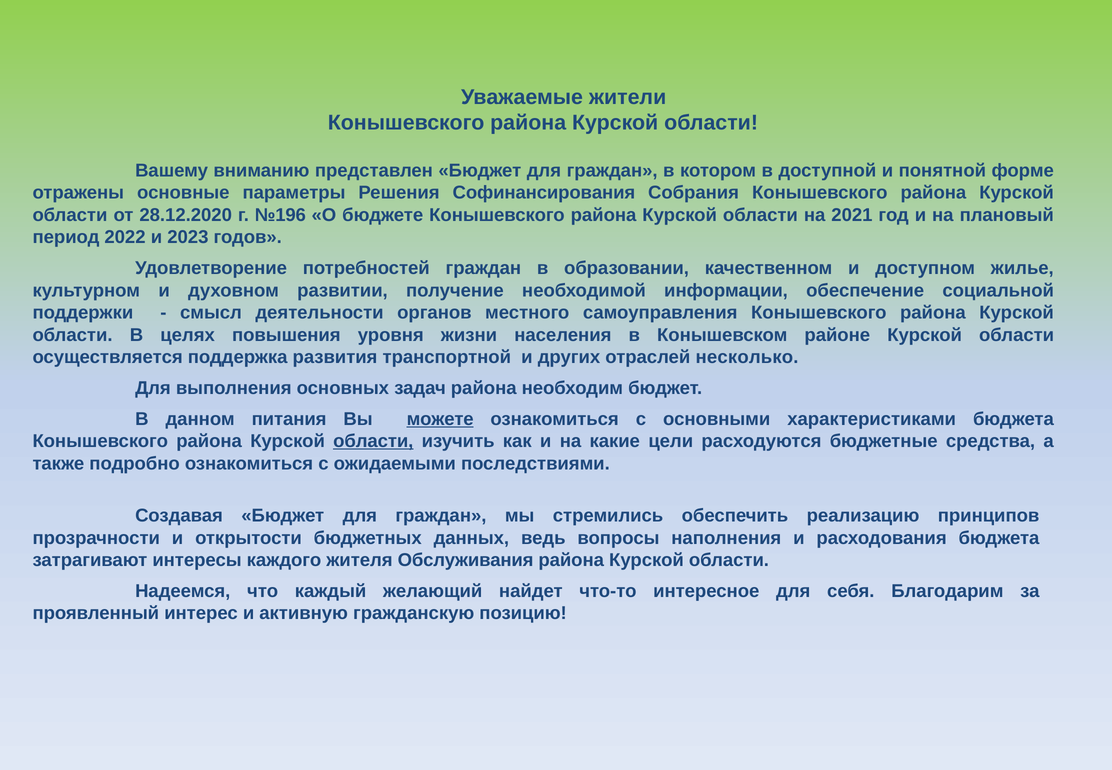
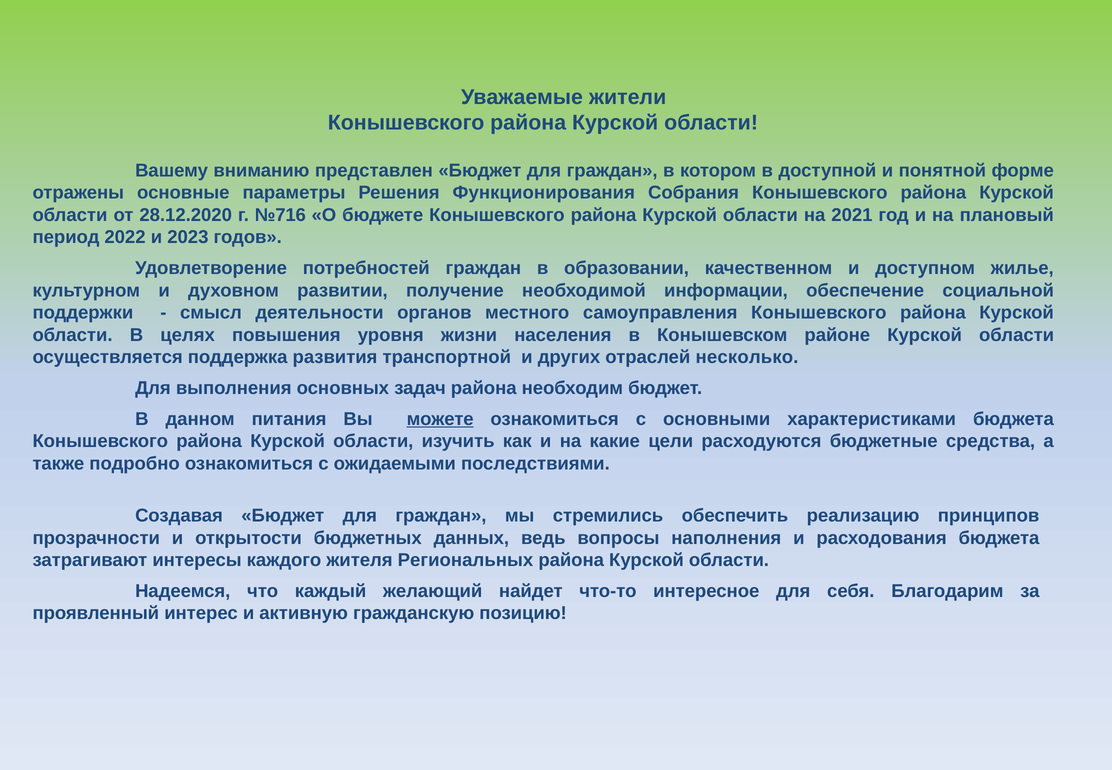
Софинансирования: Софинансирования -> Функционирования
№196: №196 -> №716
области at (373, 441) underline: present -> none
Обслуживания: Обслуживания -> Региональных
